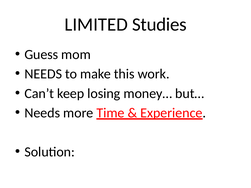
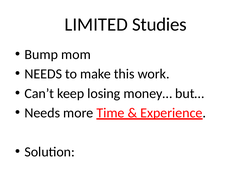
Guess: Guess -> Bump
